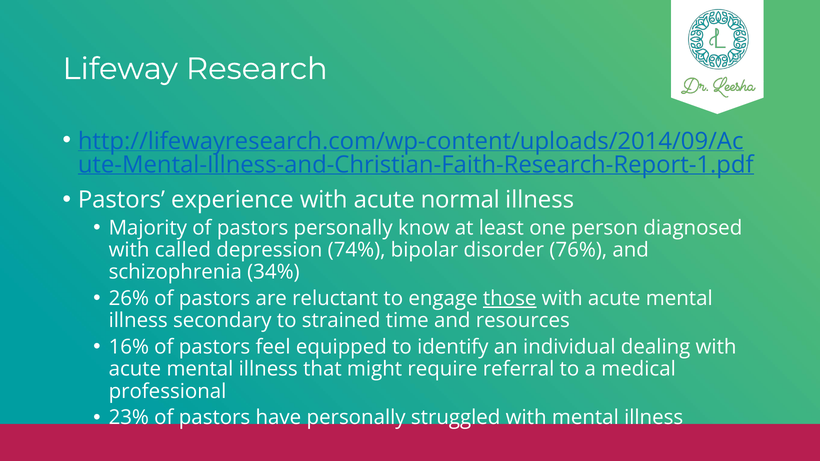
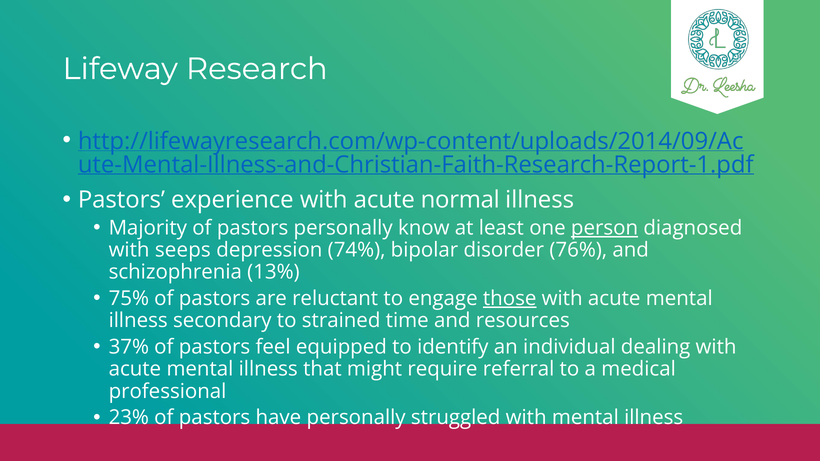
person underline: none -> present
called: called -> seeps
34%: 34% -> 13%
26%: 26% -> 75%
16%: 16% -> 37%
